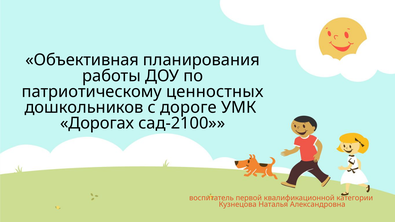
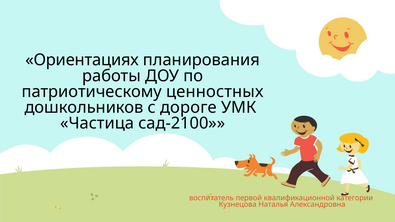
Объективная: Объективная -> Ориентациях
Дорогах: Дорогах -> Частица
